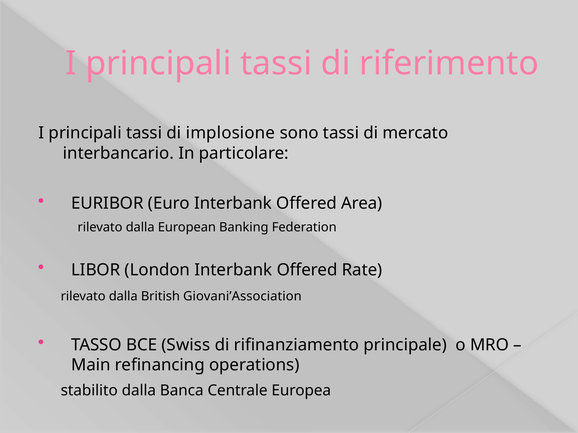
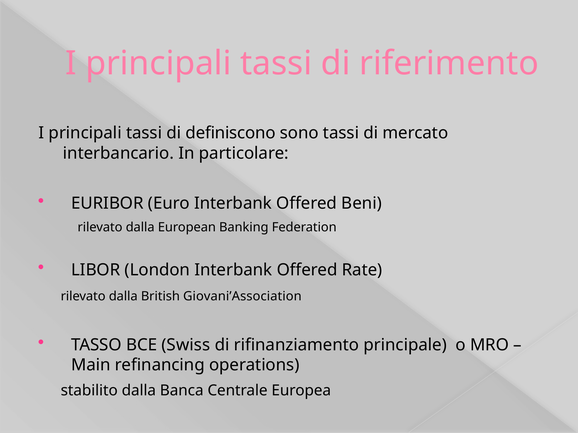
implosione: implosione -> definiscono
Area: Area -> Beni
